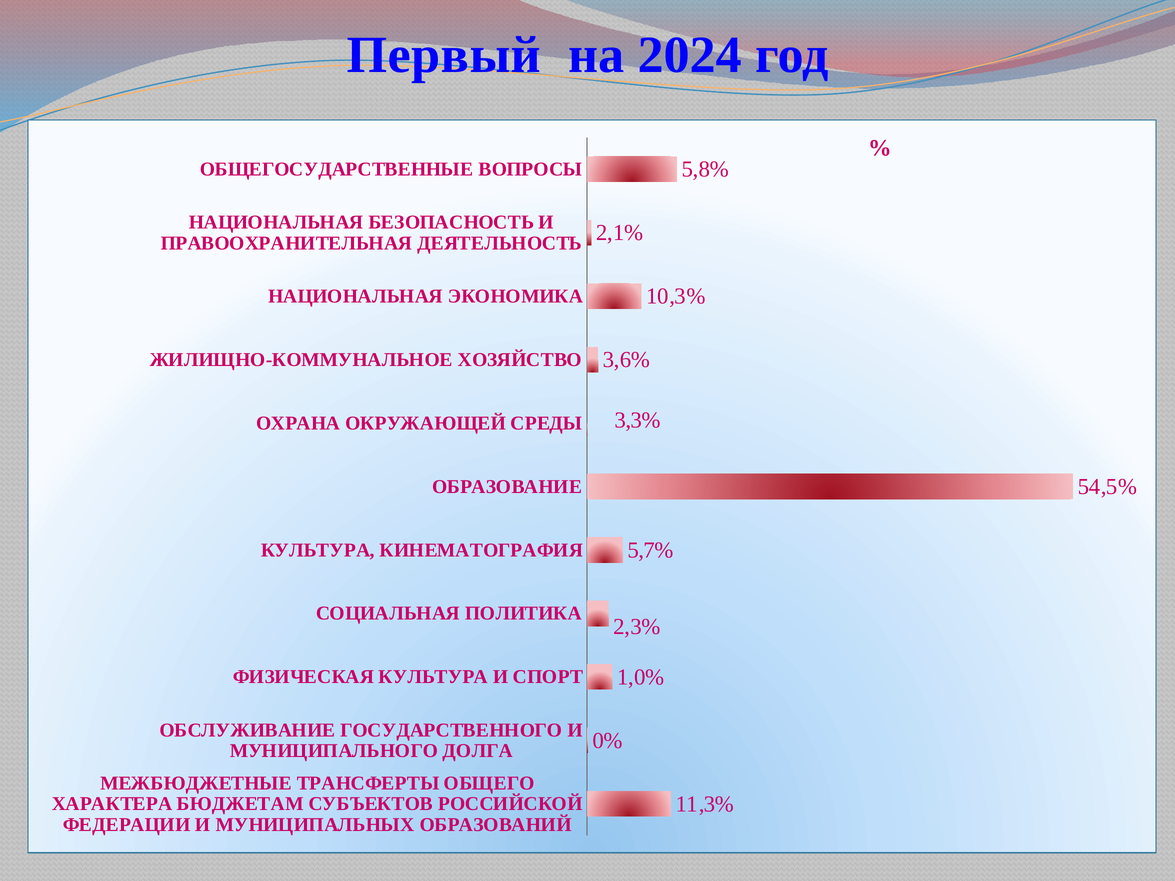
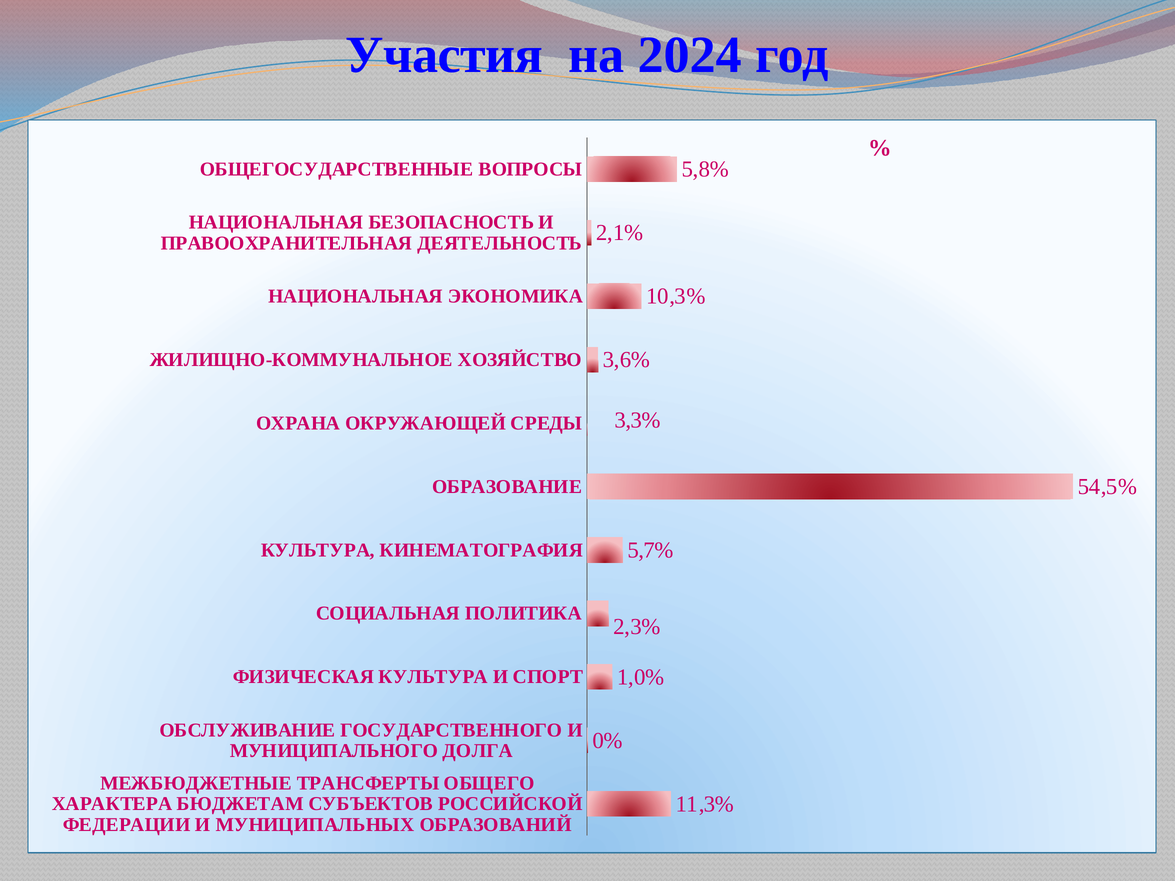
Первый: Первый -> Участия
